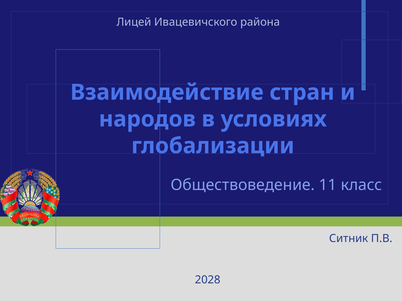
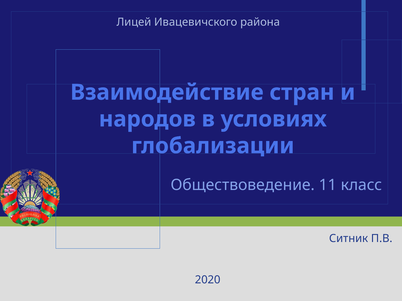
2028: 2028 -> 2020
